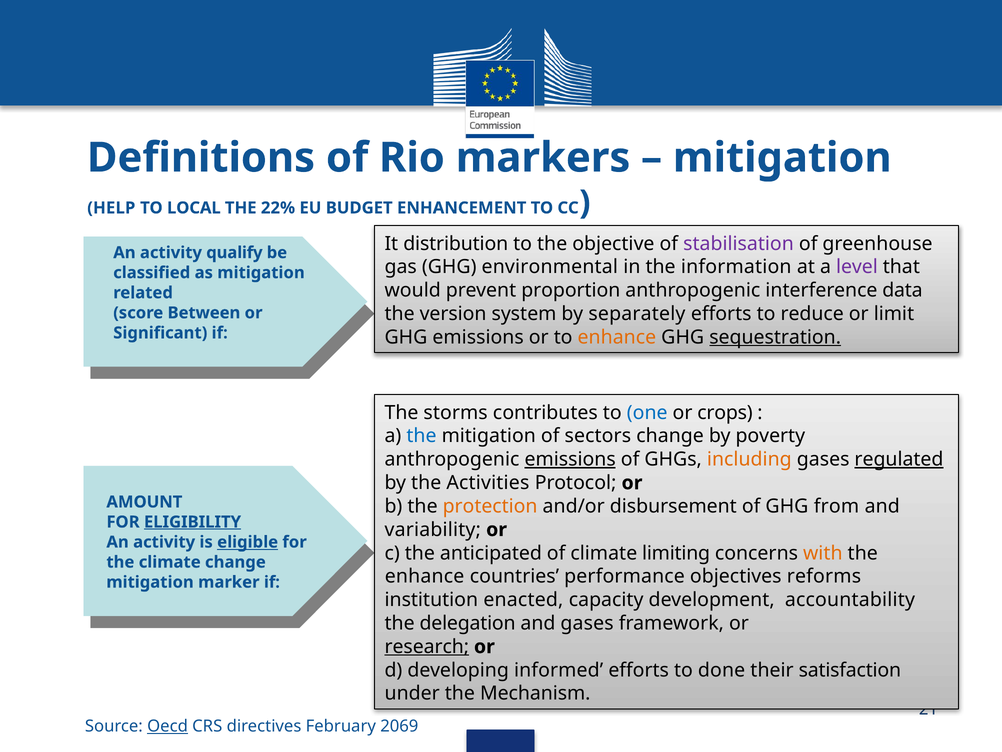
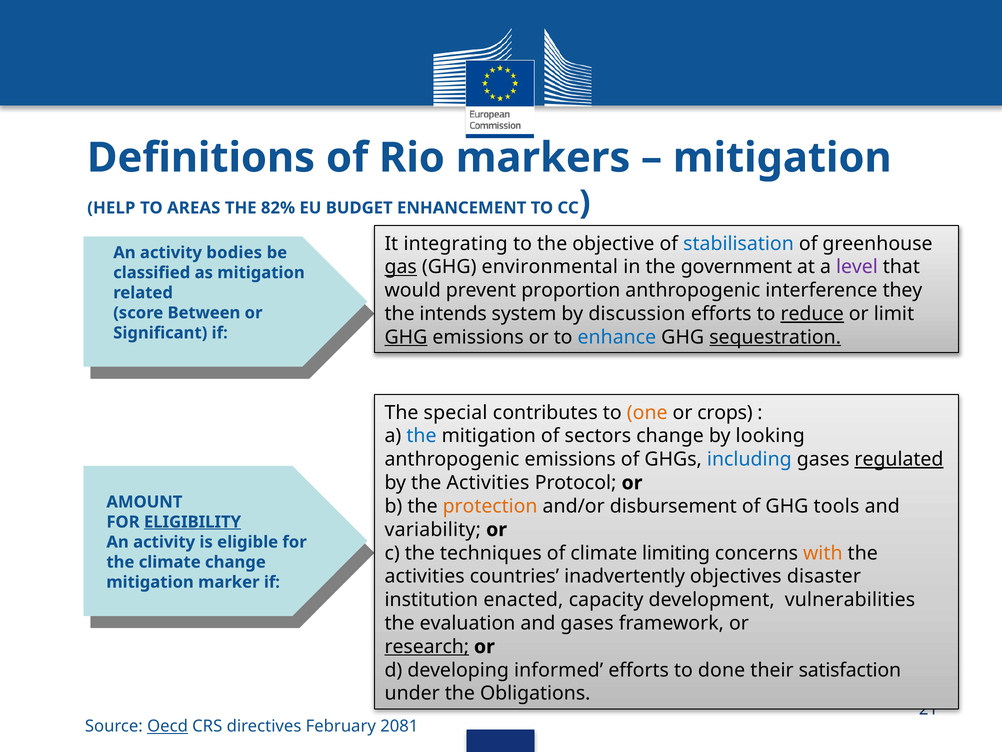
LOCAL: LOCAL -> AREAS
22%: 22% -> 82%
distribution: distribution -> integrating
stabilisation colour: purple -> blue
qualify: qualify -> bodies
gas underline: none -> present
information: information -> government
data: data -> they
version: version -> intends
separately: separately -> discussion
reduce underline: none -> present
GHG at (406, 337) underline: none -> present
enhance at (617, 337) colour: orange -> blue
storms: storms -> special
one colour: blue -> orange
poverty: poverty -> looking
emissions at (570, 459) underline: present -> none
including colour: orange -> blue
from: from -> tools
eligible at (248, 542) underline: present -> none
anticipated: anticipated -> techniques
enhance at (425, 576): enhance -> activities
performance: performance -> inadvertently
reforms: reforms -> disaster
accountability: accountability -> vulnerabilities
delegation: delegation -> evaluation
Mechanism: Mechanism -> Obligations
2069: 2069 -> 2081
